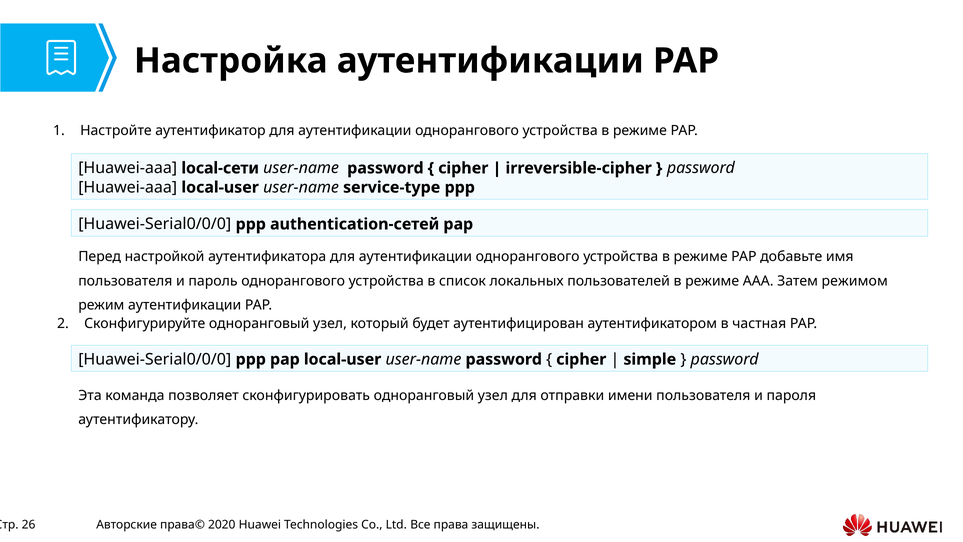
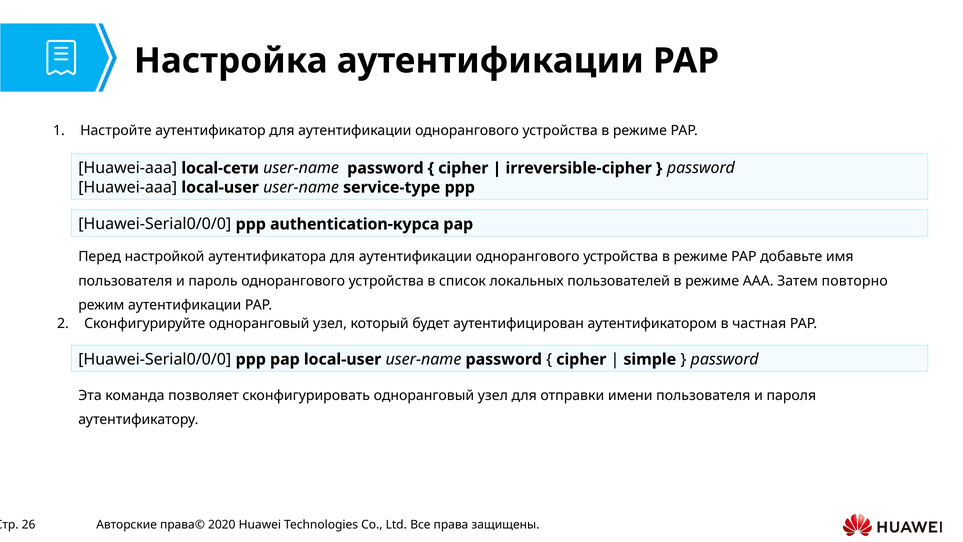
authentication-сетей: authentication-сетей -> authentication-курса
режимом: режимом -> повторно
